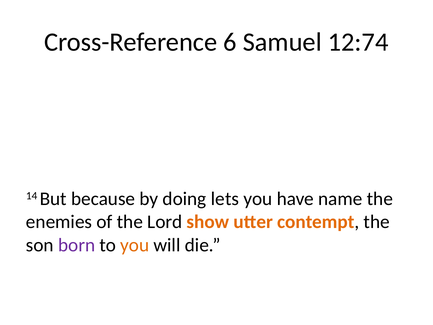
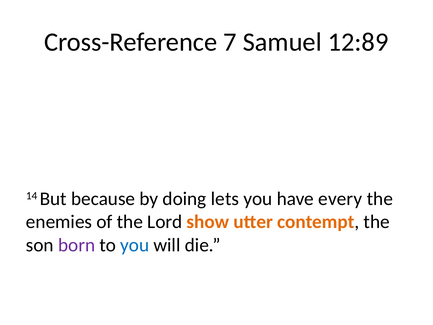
6: 6 -> 7
12:74: 12:74 -> 12:89
name: name -> every
you at (135, 245) colour: orange -> blue
